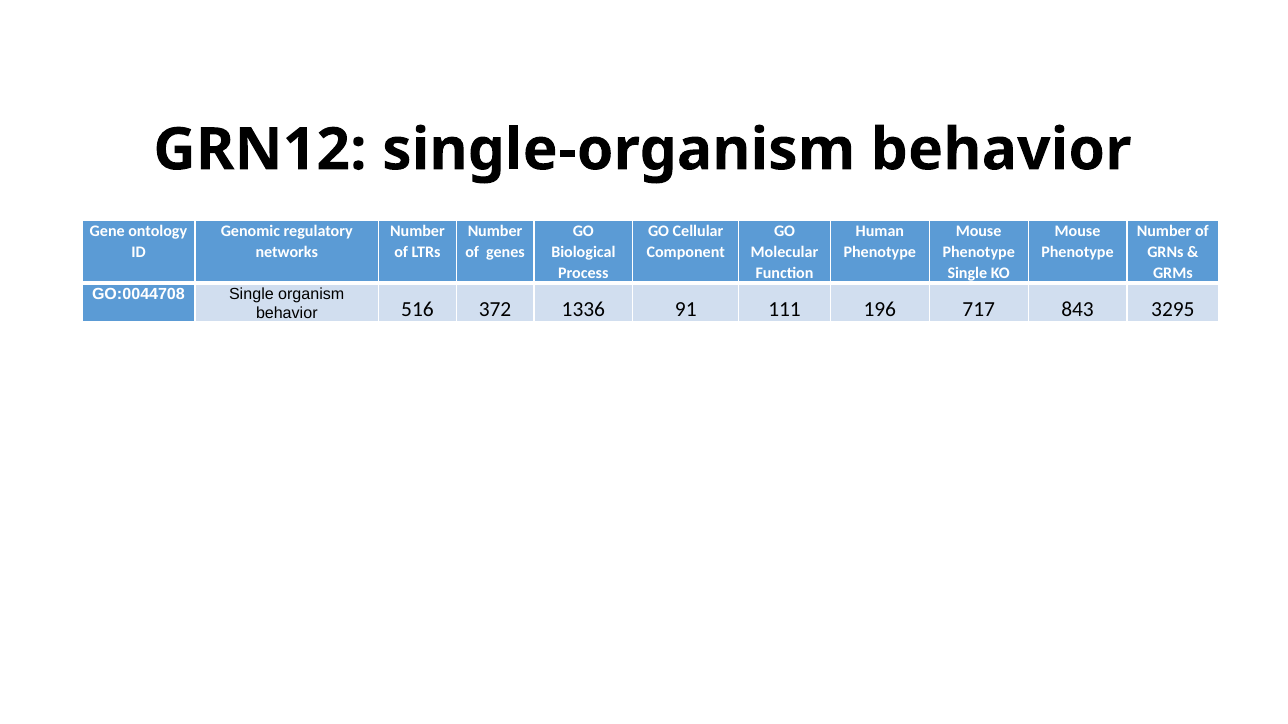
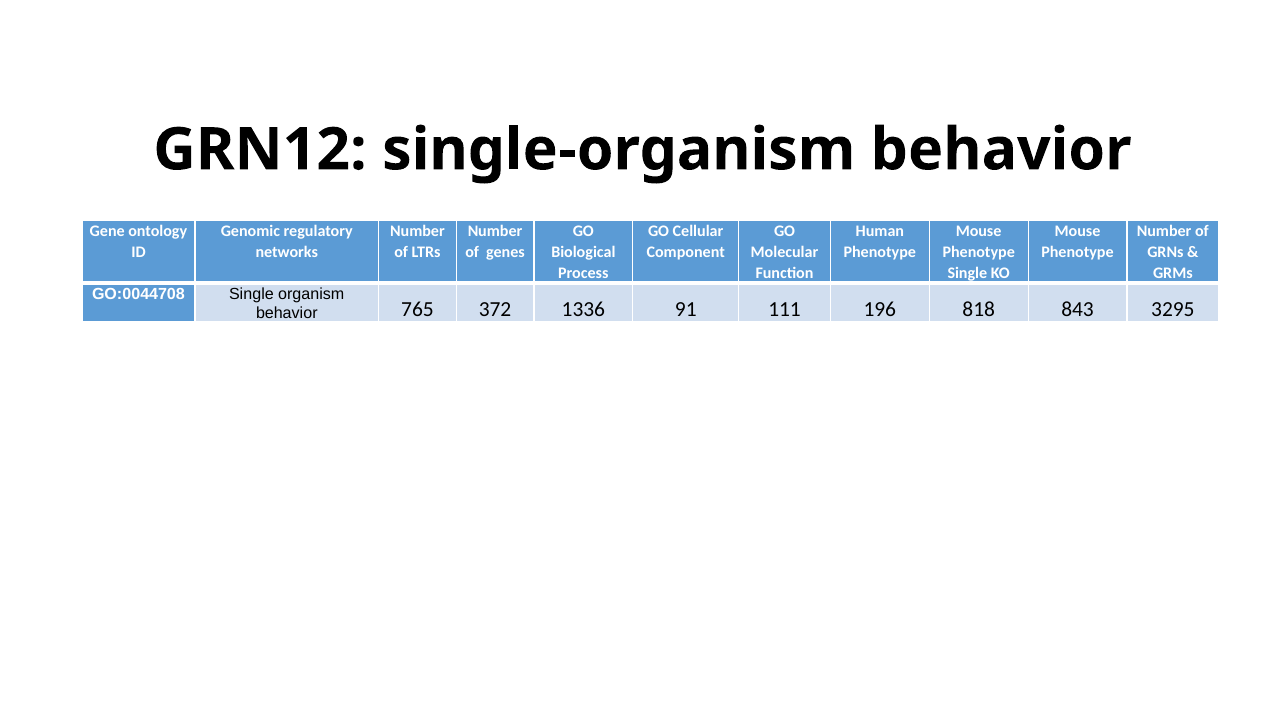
516: 516 -> 765
717: 717 -> 818
